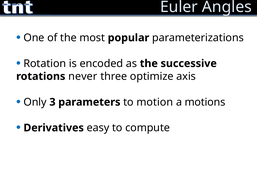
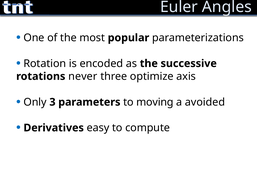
motion: motion -> moving
motions: motions -> avoided
